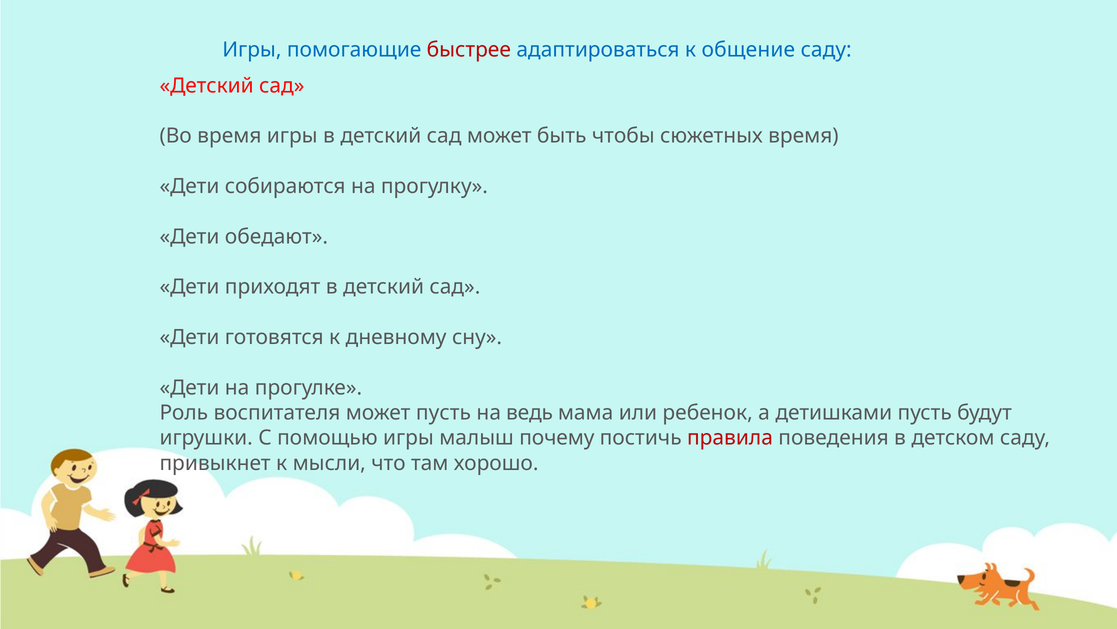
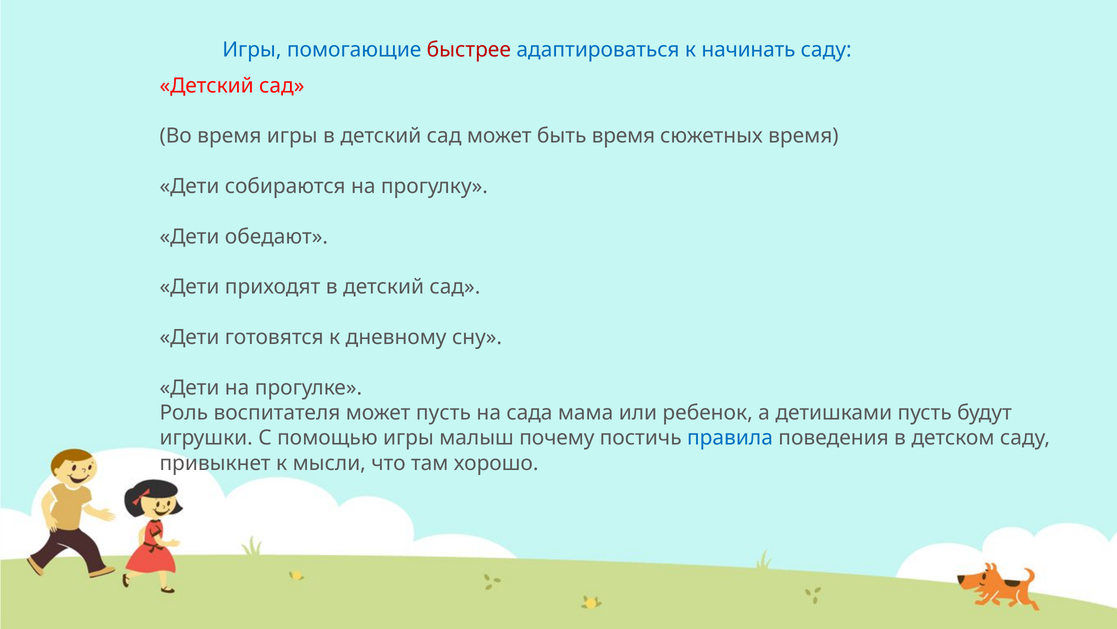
общение: общение -> начинать
быть чтобы: чтобы -> время
ведь: ведь -> сада
правила colour: red -> blue
